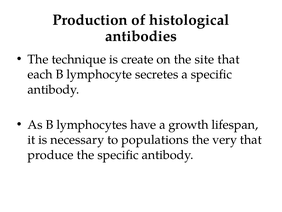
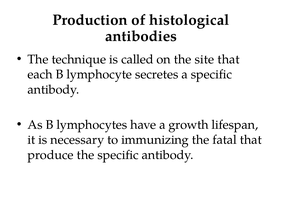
create: create -> called
populations: populations -> immunizing
very: very -> fatal
